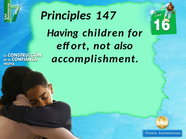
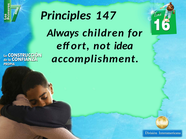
Having: Having -> Always
also: also -> idea
